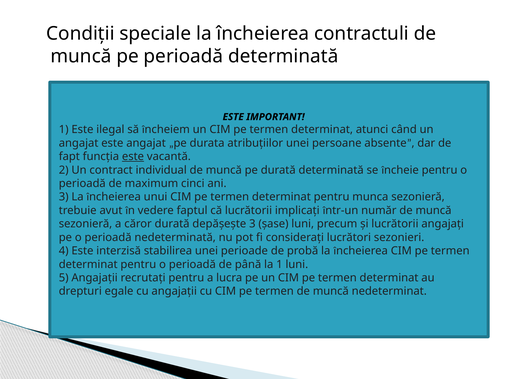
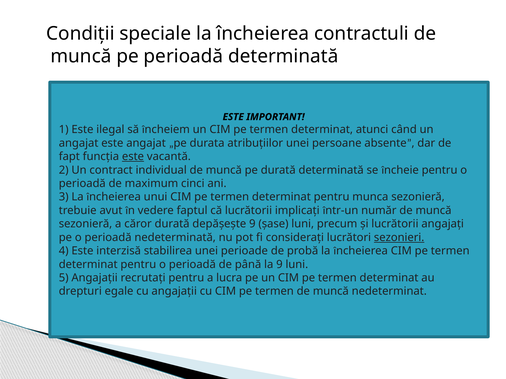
depășește 3: 3 -> 9
sezonieri underline: none -> present
la 1: 1 -> 9
